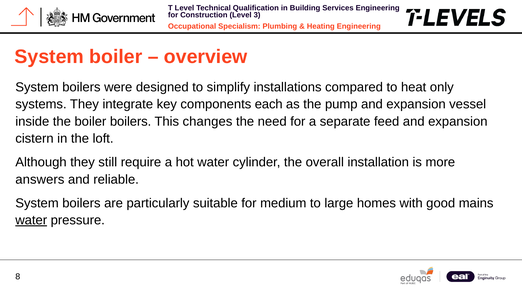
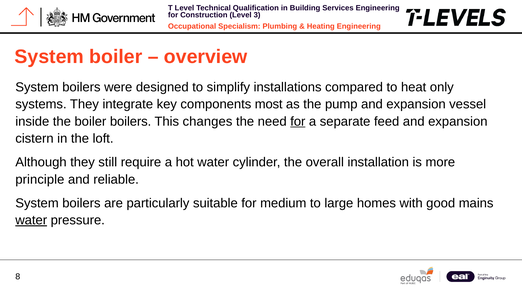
each: each -> most
for at (298, 121) underline: none -> present
answers: answers -> principle
